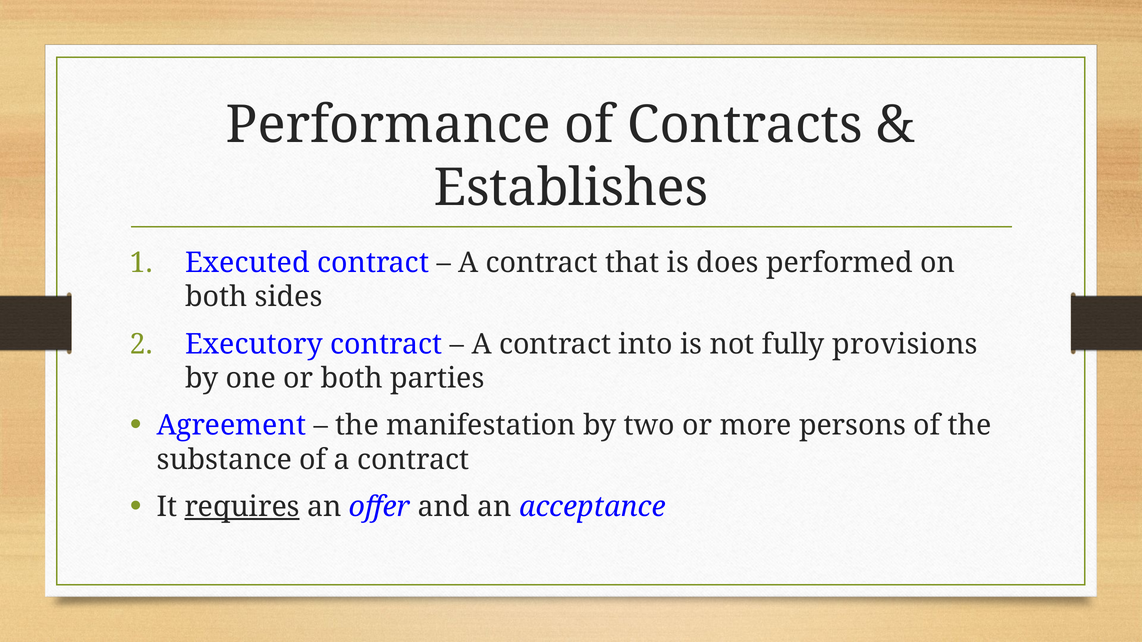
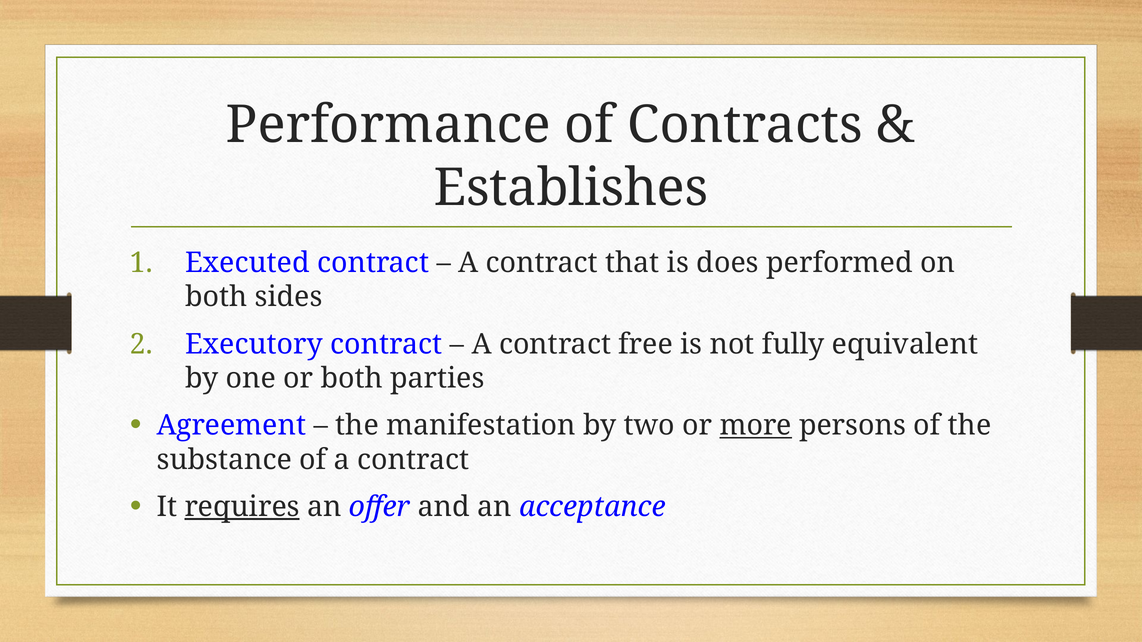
into: into -> free
provisions: provisions -> equivalent
more underline: none -> present
